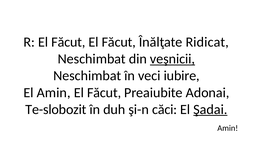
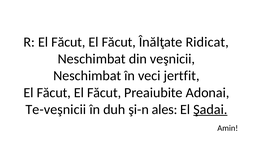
veşnicii underline: present -> none
iubire: iubire -> jertfit
Amin at (54, 93): Amin -> Făcut
Te-slobozit: Te-slobozit -> Te-veşnicii
căci: căci -> ales
